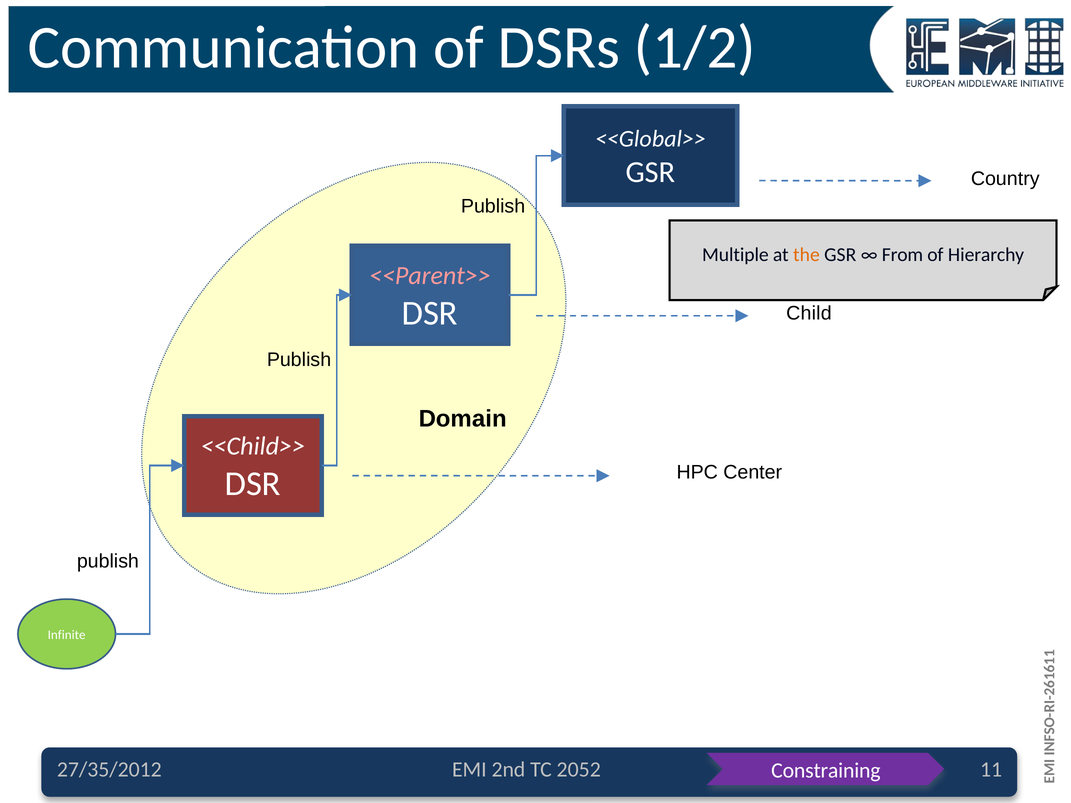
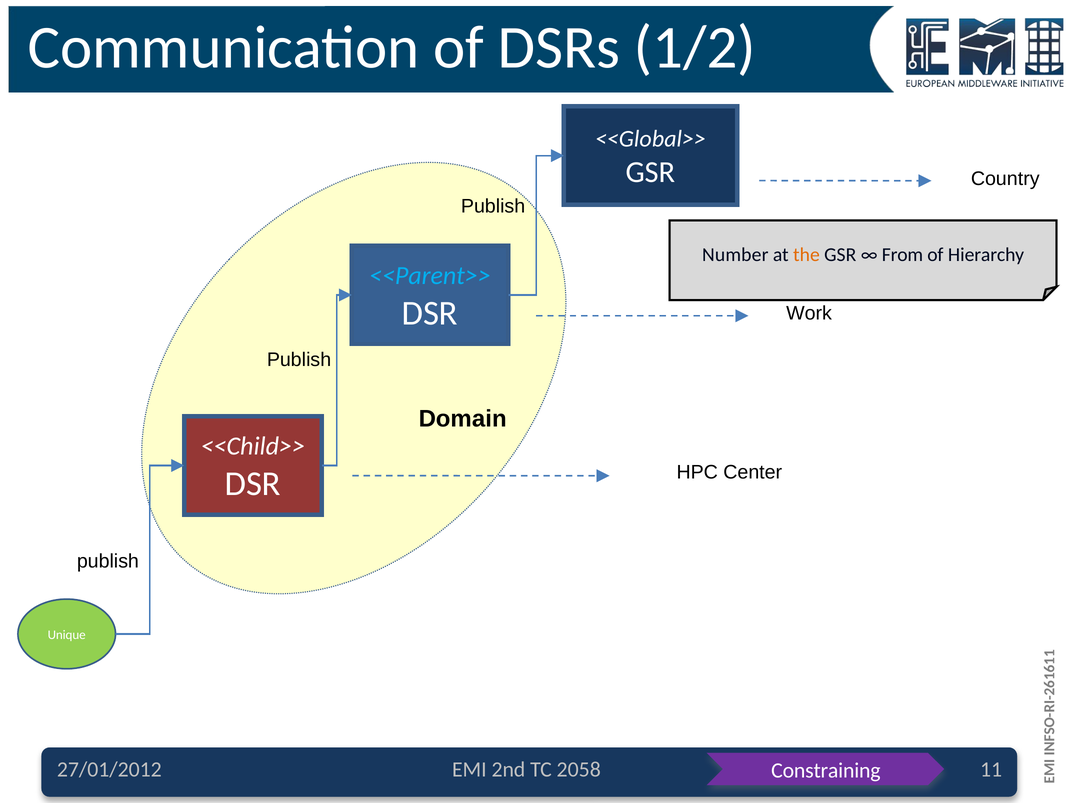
Multiple: Multiple -> Number
<<Parent>> colour: pink -> light blue
Child: Child -> Work
Infinite: Infinite -> Unique
27/35/2012: 27/35/2012 -> 27/01/2012
2052: 2052 -> 2058
